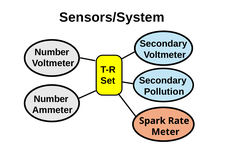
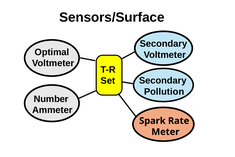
Sensors/System: Sensors/System -> Sensors/Surface
Number at (52, 52): Number -> Optimal
